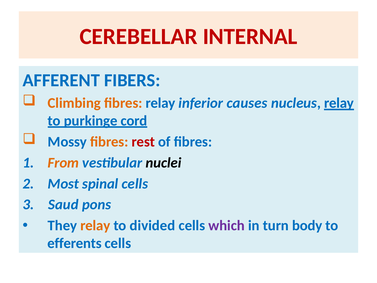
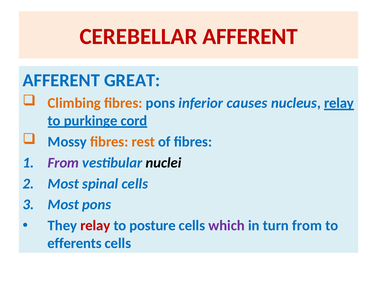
CEREBELLAR INTERNAL: INTERNAL -> AFFERENT
FIBERS: FIBERS -> GREAT
fibres relay: relay -> pons
rest colour: red -> orange
From at (63, 163) colour: orange -> purple
Saud at (63, 204): Saud -> Most
relay at (95, 225) colour: orange -> red
divided: divided -> posture
turn body: body -> from
